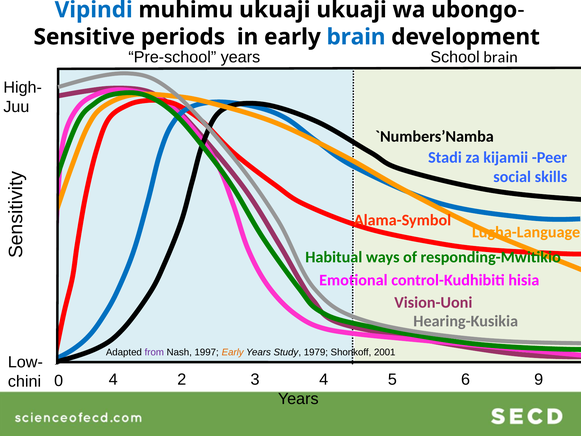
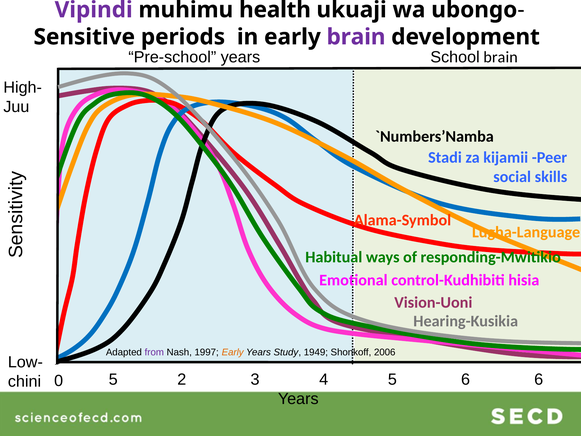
Vipindi colour: blue -> purple
muhimu ukuaji: ukuaji -> health
brain at (356, 37) colour: blue -> purple
1979: 1979 -> 1949
2001: 2001 -> 2006
0 4: 4 -> 5
3 9: 9 -> 6
